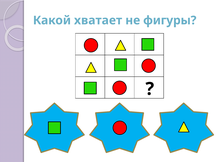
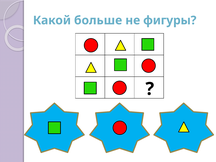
хватает: хватает -> больше
